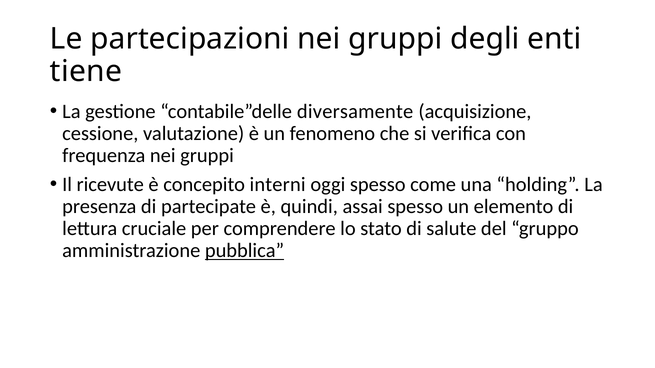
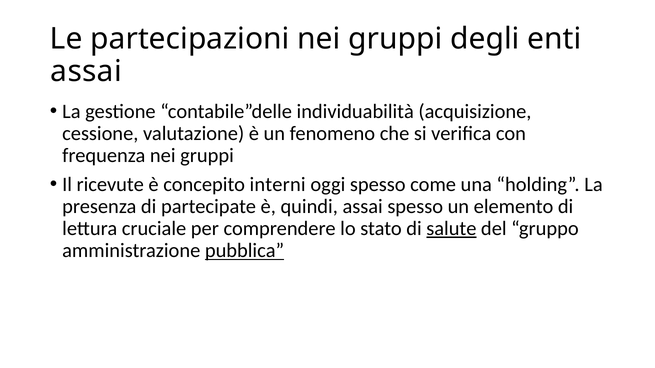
tiene at (86, 71): tiene -> assai
diversamente: diversamente -> individuabilità
salute underline: none -> present
